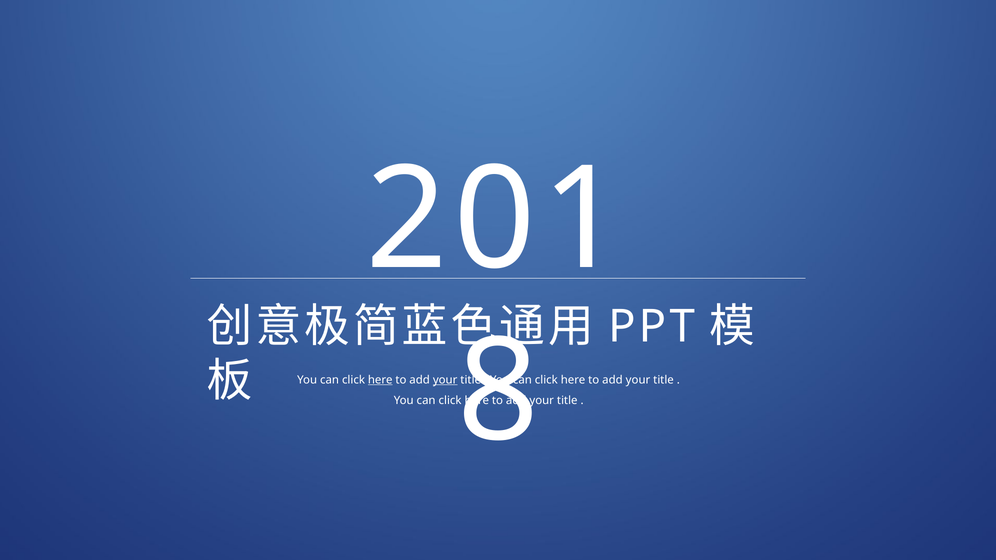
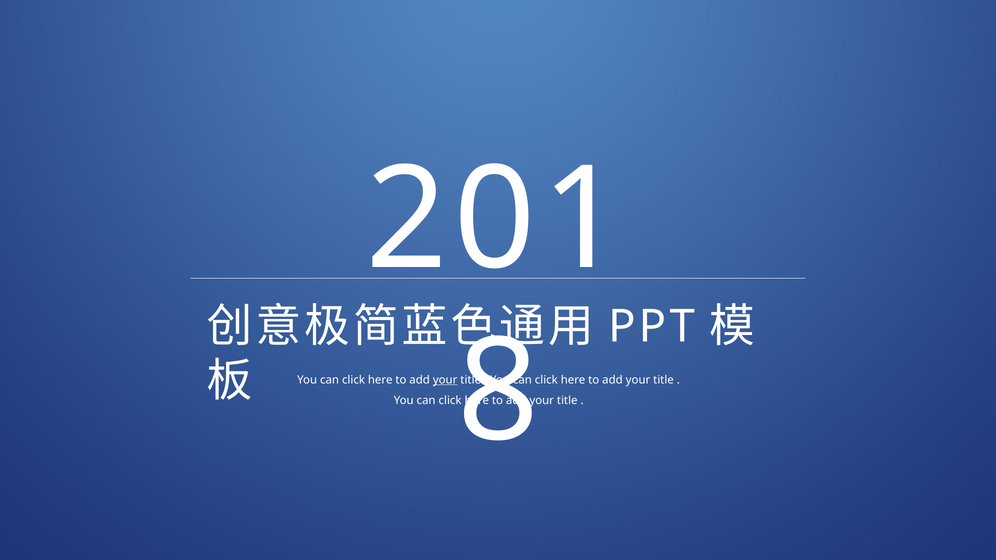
here at (380, 380) underline: present -> none
